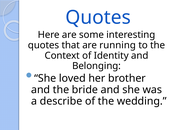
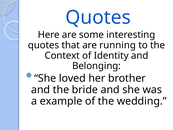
describe: describe -> example
